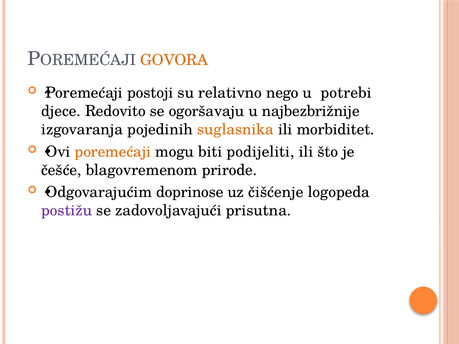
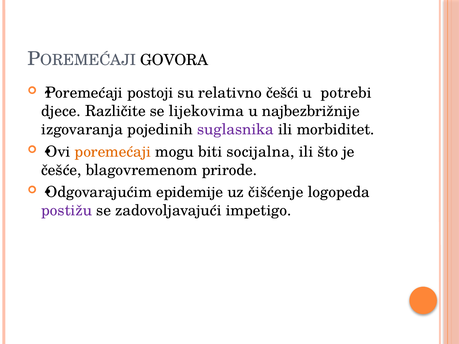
GOVORA colour: orange -> black
nego: nego -> češći
Redovito: Redovito -> Različite
ogoršavaju: ogoršavaju -> lijekovima
suglasnika colour: orange -> purple
podijeliti: podijeliti -> socijalna
doprinose: doprinose -> epidemije
prisutna: prisutna -> impetigo
